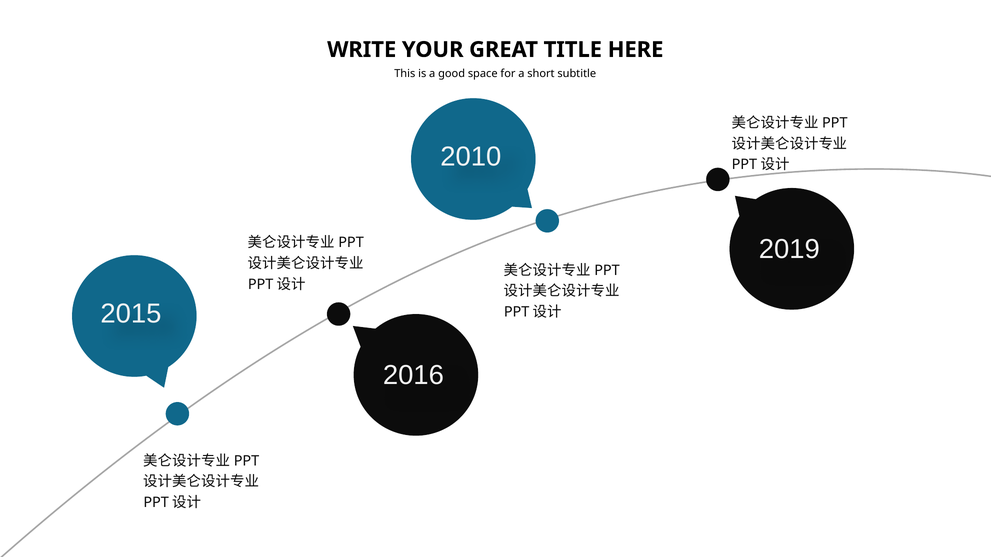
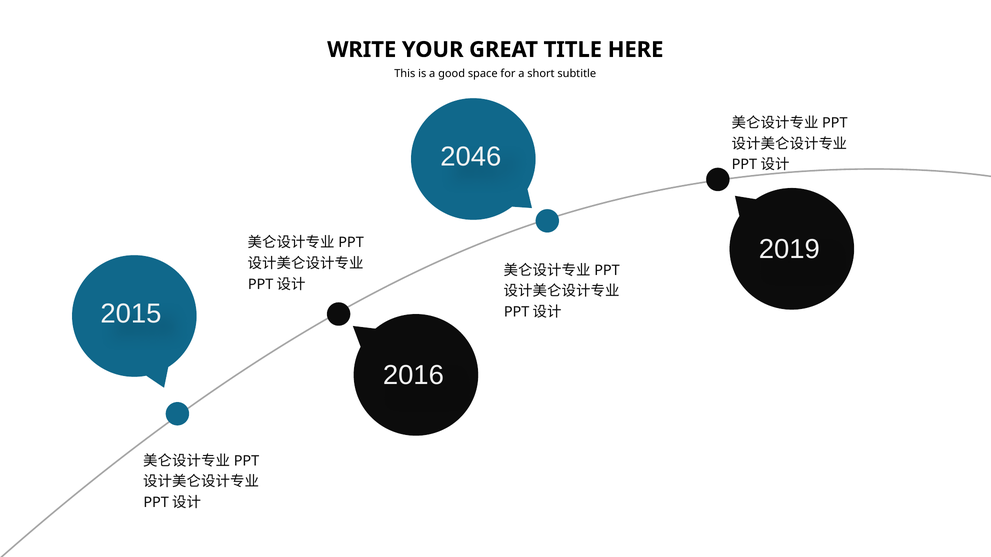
2010: 2010 -> 2046
